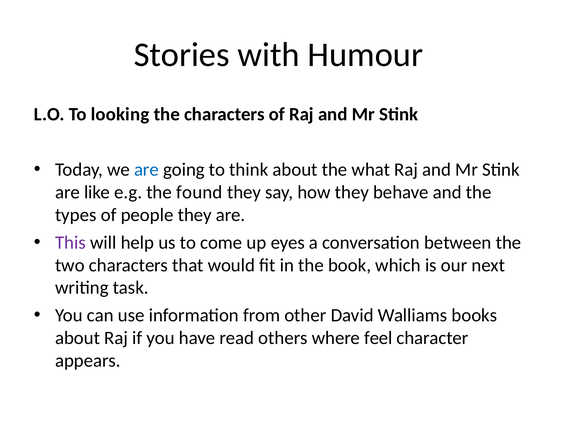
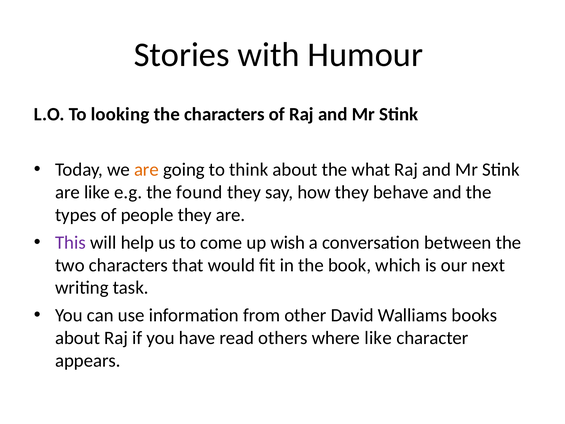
are at (146, 170) colour: blue -> orange
eyes: eyes -> wish
where feel: feel -> like
